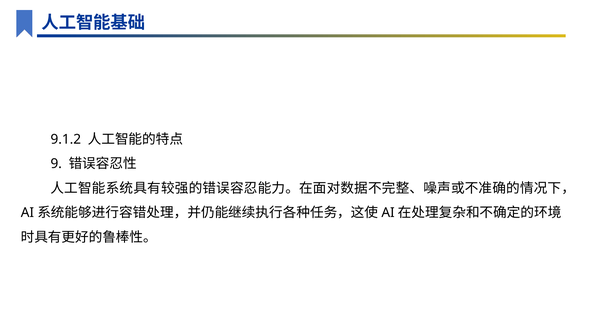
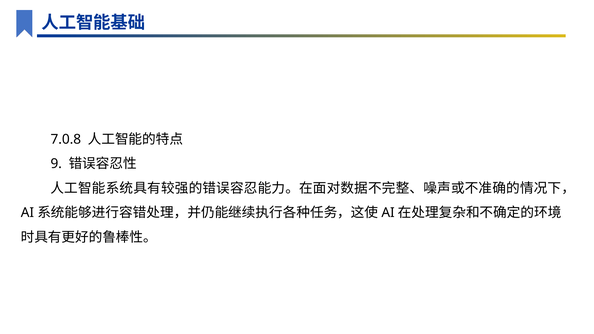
9.1.2: 9.1.2 -> 7.0.8
